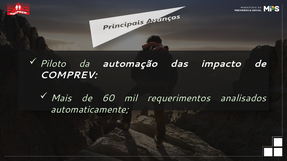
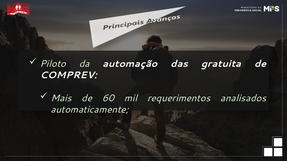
impacto: impacto -> gratuita
